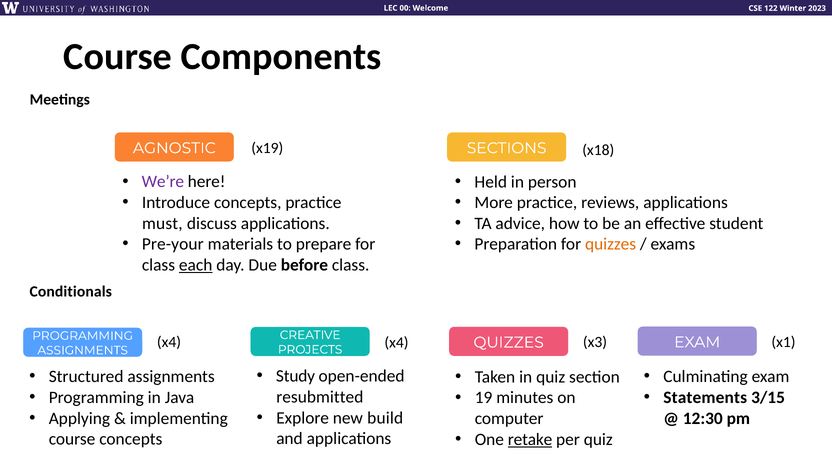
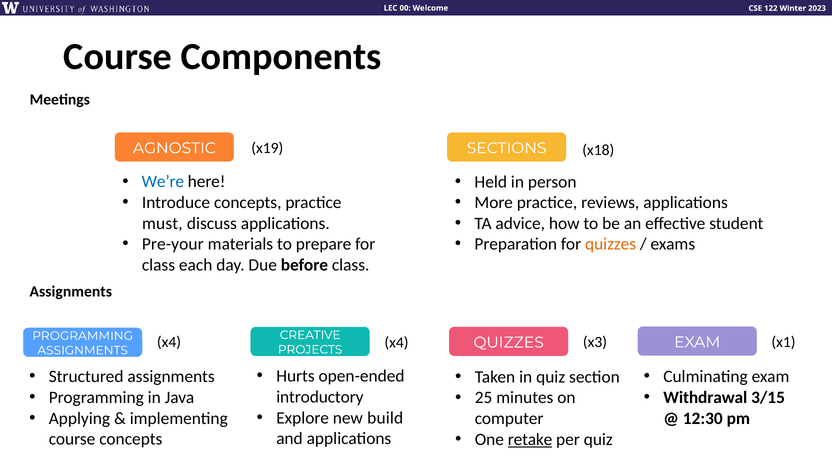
We’re colour: purple -> blue
each underline: present -> none
Conditionals at (71, 292): Conditionals -> Assignments
Study: Study -> Hurts
Statements: Statements -> Withdrawal
19: 19 -> 25
resubmitted: resubmitted -> introductory
